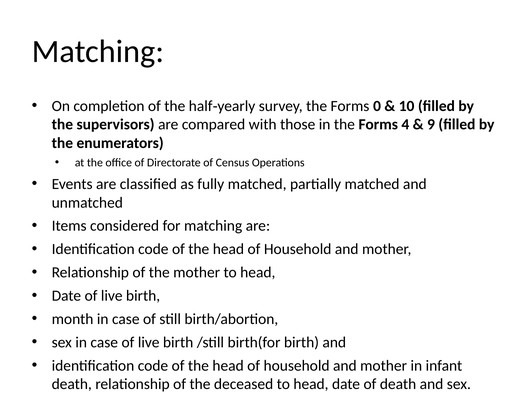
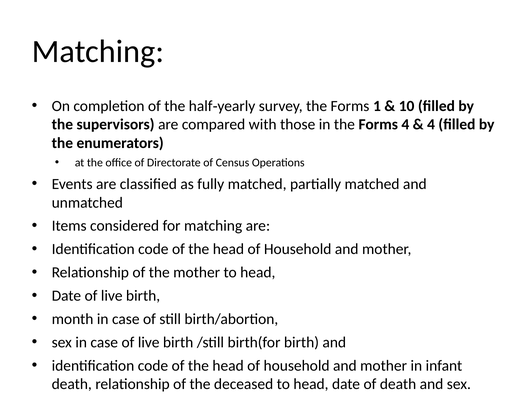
0: 0 -> 1
9 at (431, 124): 9 -> 4
